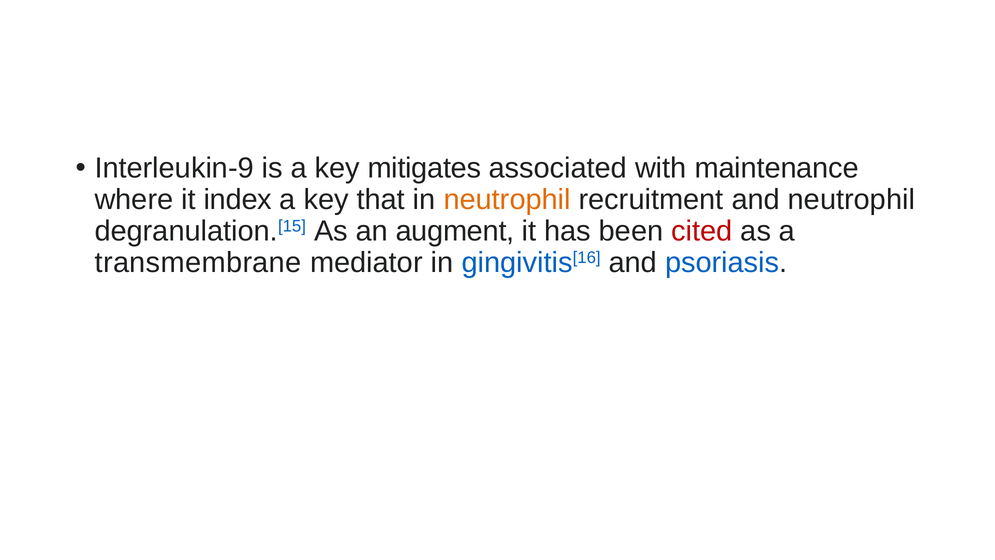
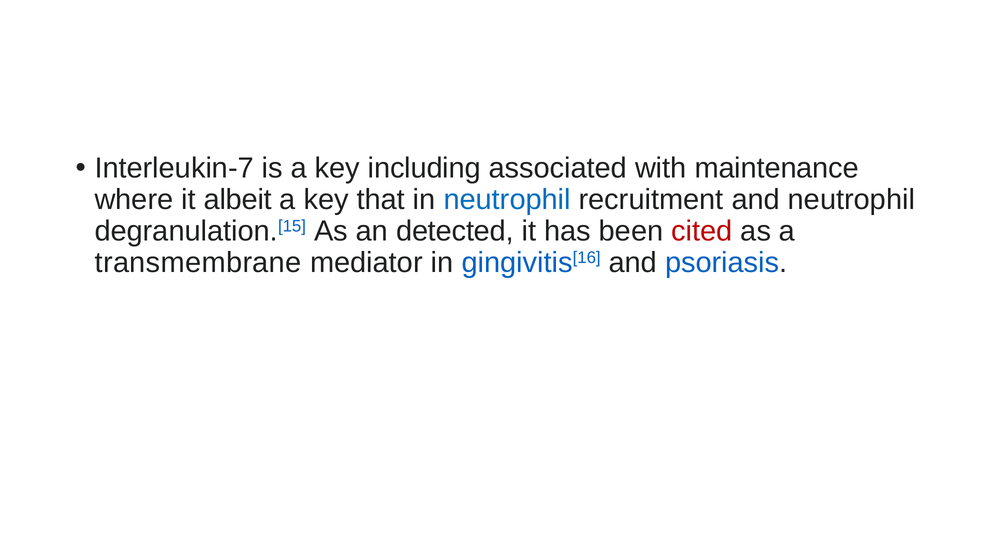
Interleukin-9: Interleukin-9 -> Interleukin-7
mitigates: mitigates -> including
index: index -> albeit
neutrophil at (507, 200) colour: orange -> blue
augment: augment -> detected
